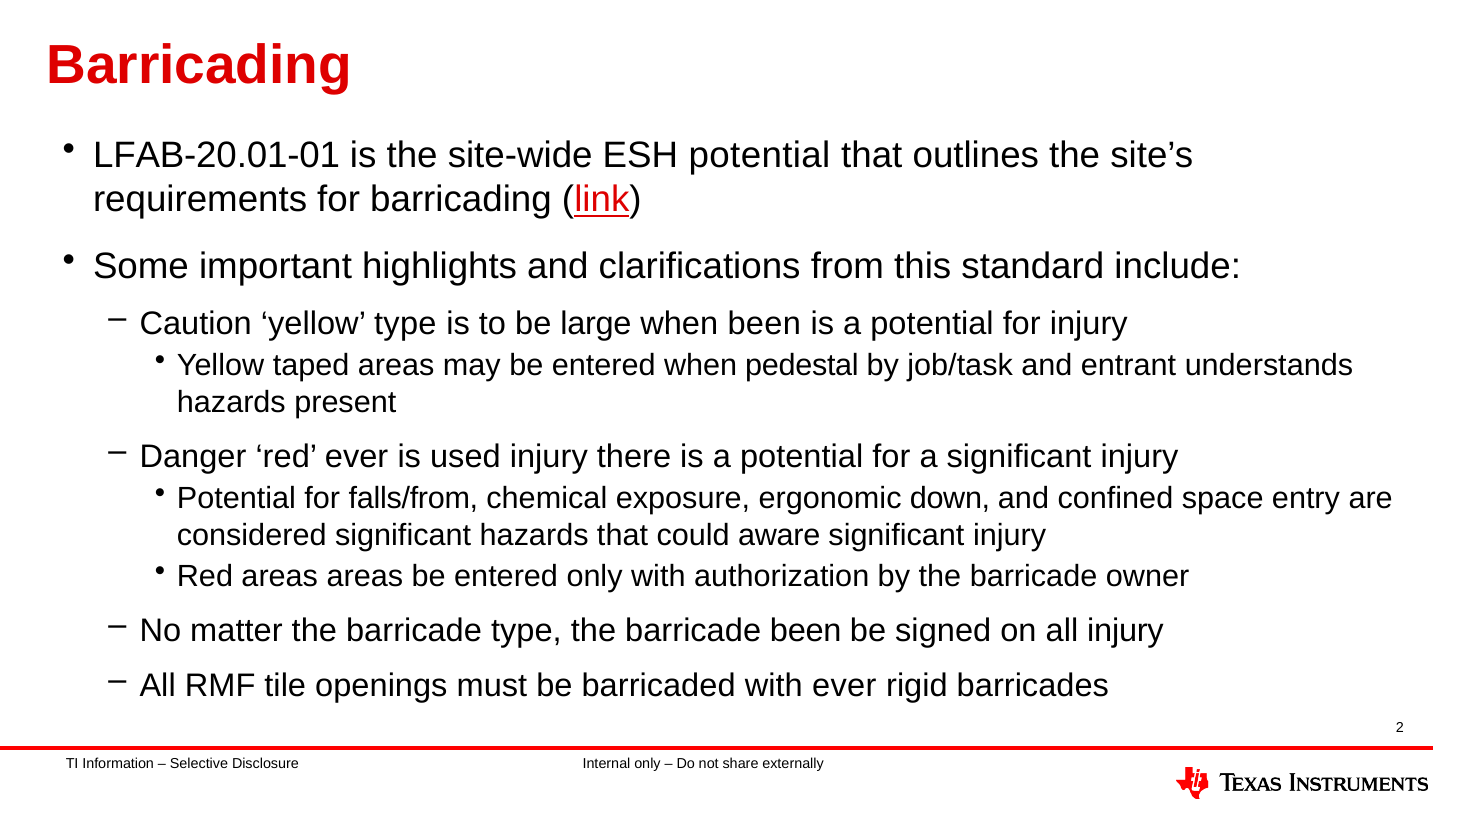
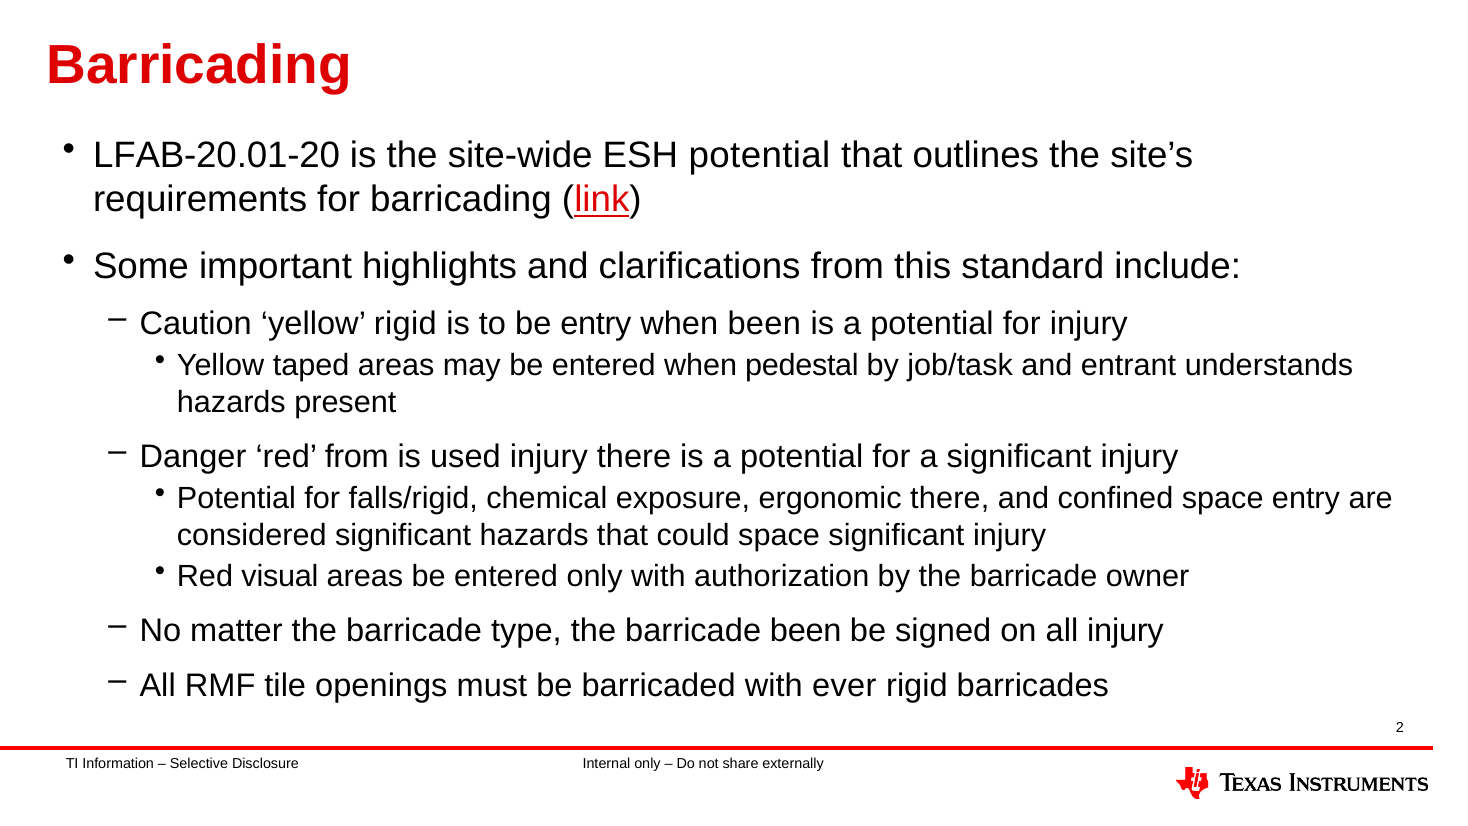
LFAB-20.01-01: LFAB-20.01-01 -> LFAB-20.01-20
yellow type: type -> rigid
be large: large -> entry
red ever: ever -> from
falls/from: falls/from -> falls/rigid
ergonomic down: down -> there
could aware: aware -> space
Red areas: areas -> visual
